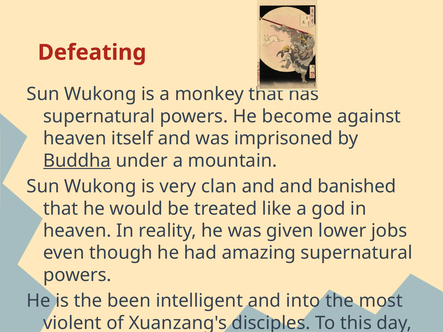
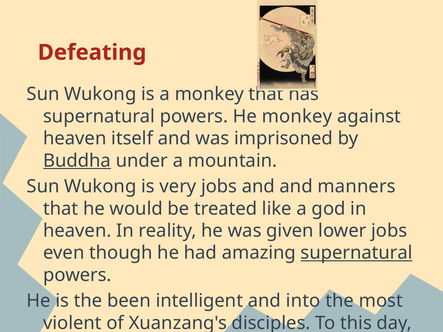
He become: become -> monkey
very clan: clan -> jobs
banished: banished -> manners
supernatural at (357, 253) underline: none -> present
